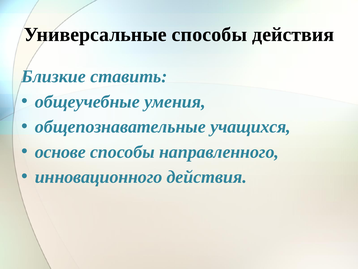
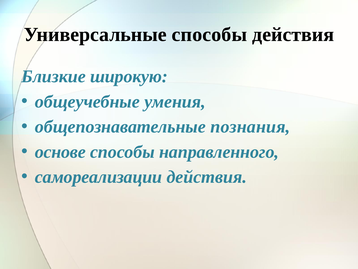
ставить: ставить -> широкую
учащихся: учащихся -> познания
инновационного: инновационного -> самореализации
